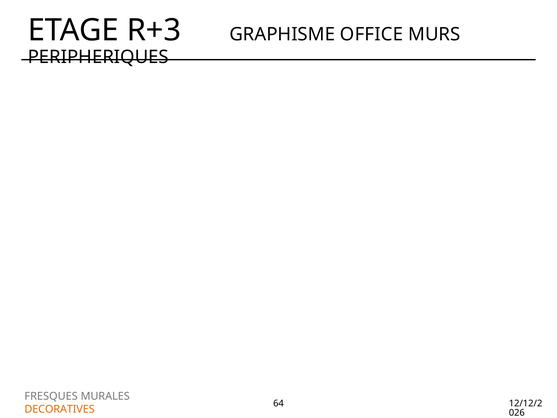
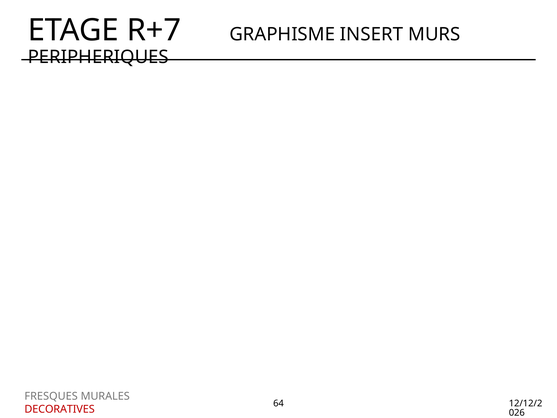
R+3: R+3 -> R+7
OFFICE: OFFICE -> INSERT
DECORATIVES colour: orange -> red
